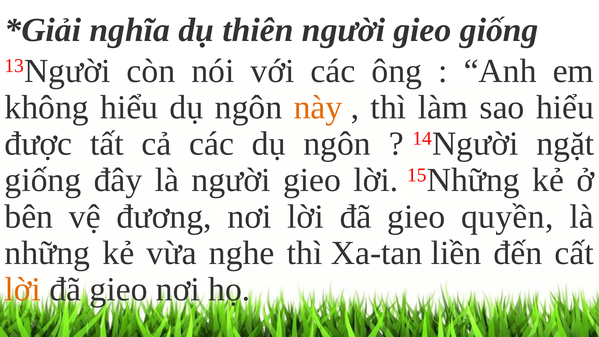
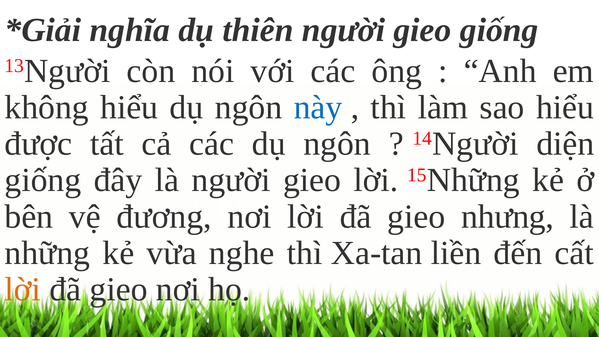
này colour: orange -> blue
ngặt: ngặt -> diện
quyền: quyền -> nhưng
